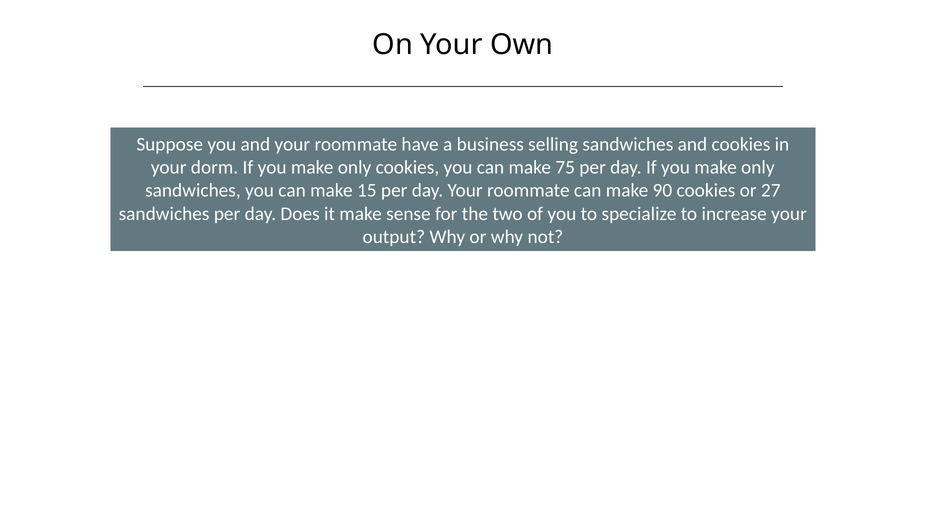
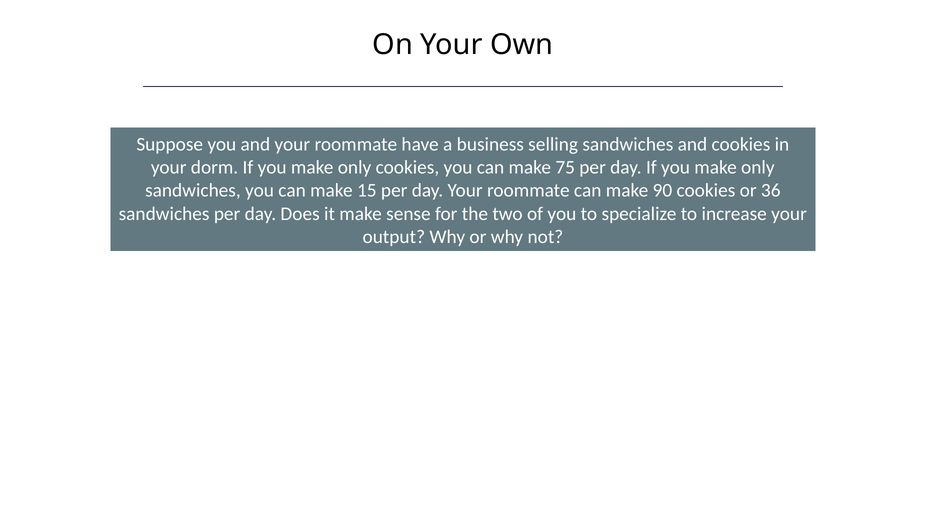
27: 27 -> 36
